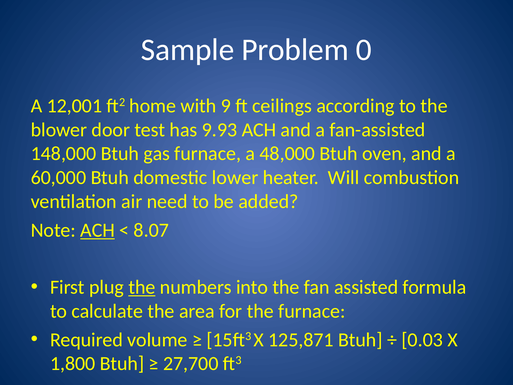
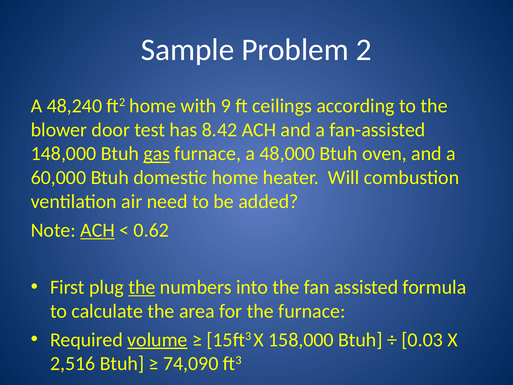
0: 0 -> 2
12,001: 12,001 -> 48,240
9.93: 9.93 -> 8.42
gas underline: none -> present
domestic lower: lower -> home
8.07: 8.07 -> 0.62
volume underline: none -> present
125,871: 125,871 -> 158,000
1,800: 1,800 -> 2,516
27,700: 27,700 -> 74,090
